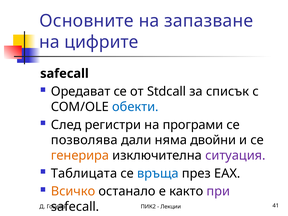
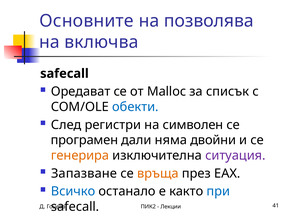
запазване: запазване -> позволява
цифрите: цифрите -> включва
Stdcall: Stdcall -> Malloc
програми: програми -> символен
позволява: позволява -> програмен
Таблицата: Таблицата -> Запазване
връща colour: blue -> orange
Всичко colour: orange -> blue
при colour: purple -> blue
